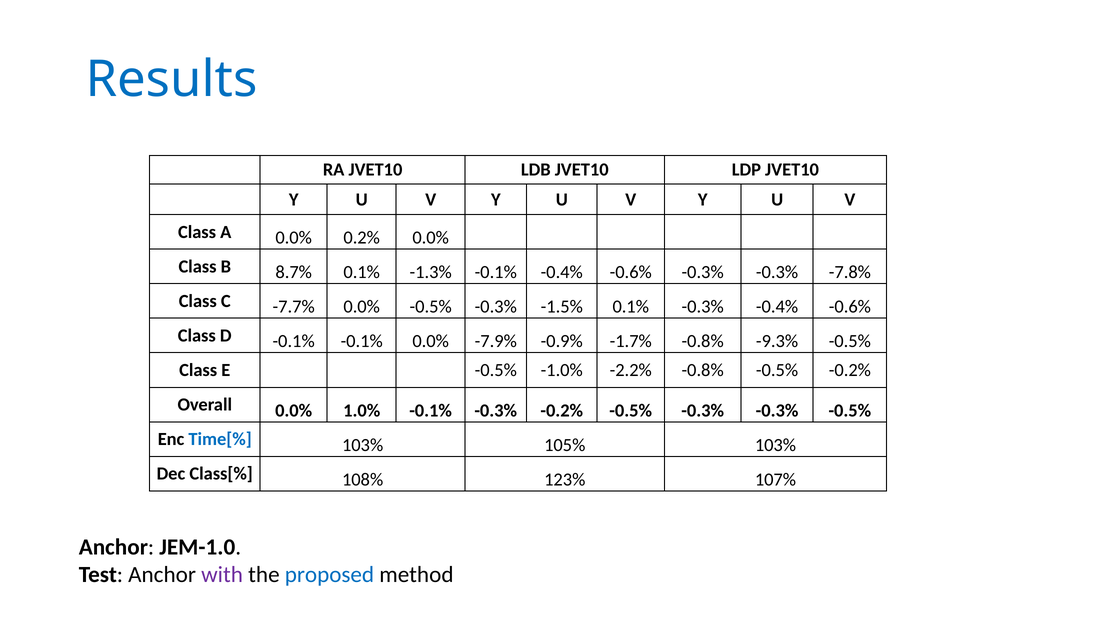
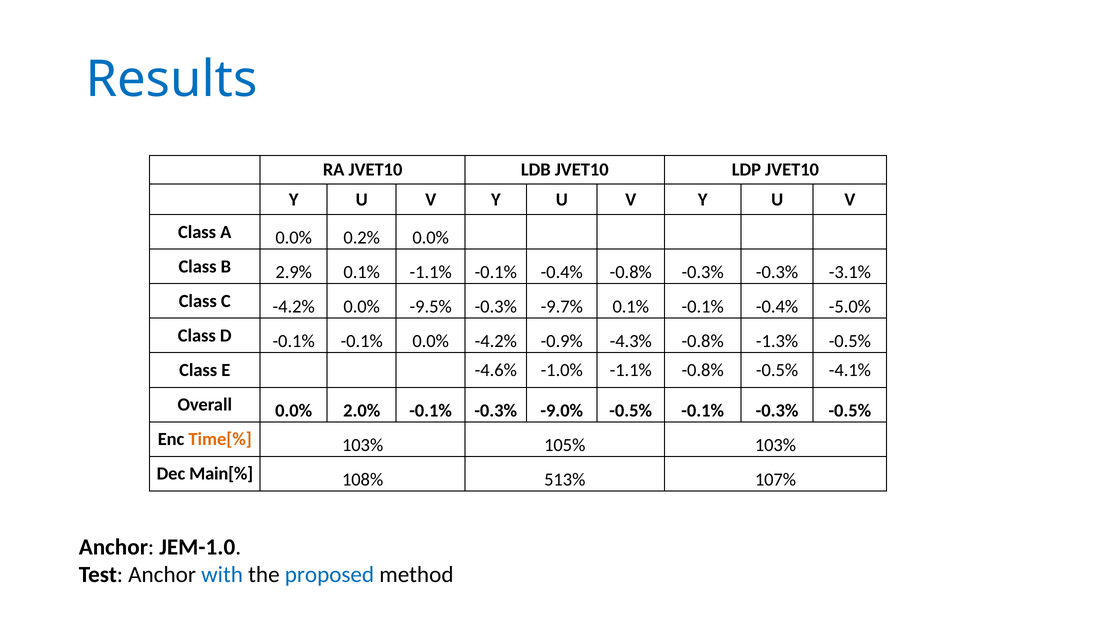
8.7%: 8.7% -> 2.9%
0.1% -1.3%: -1.3% -> -1.1%
-0.1% -0.4% -0.6%: -0.6% -> -0.8%
-7.8%: -7.8% -> -3.1%
C -7.7%: -7.7% -> -4.2%
0.0% -0.5%: -0.5% -> -9.5%
-1.5%: -1.5% -> -9.7%
0.1% -0.3%: -0.3% -> -0.1%
-0.6% at (850, 307): -0.6% -> -5.0%
0.0% -7.9%: -7.9% -> -4.2%
-1.7%: -1.7% -> -4.3%
-9.3%: -9.3% -> -1.3%
E -0.5%: -0.5% -> -4.6%
-1.0% -2.2%: -2.2% -> -1.1%
-0.5% -0.2%: -0.2% -> -4.1%
1.0%: 1.0% -> 2.0%
-0.3% -0.2%: -0.2% -> -9.0%
-0.3% at (703, 411): -0.3% -> -0.1%
Time[% colour: blue -> orange
Class[%: Class[% -> Main[%
123%: 123% -> 513%
with colour: purple -> blue
